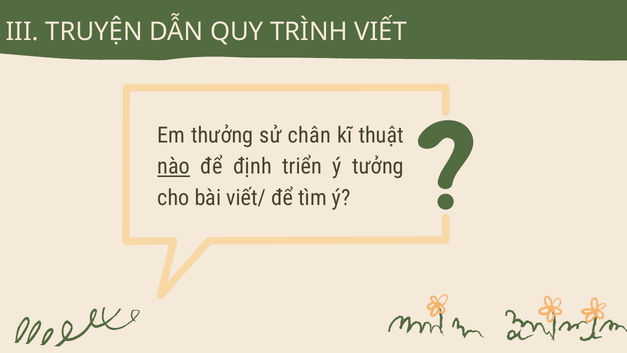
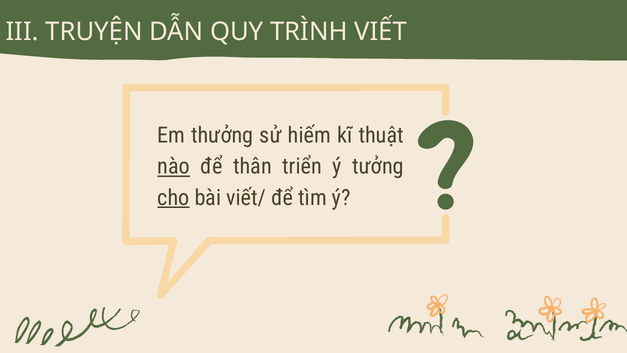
chân: chân -> hiếm
định: định -> thân
cho underline: none -> present
